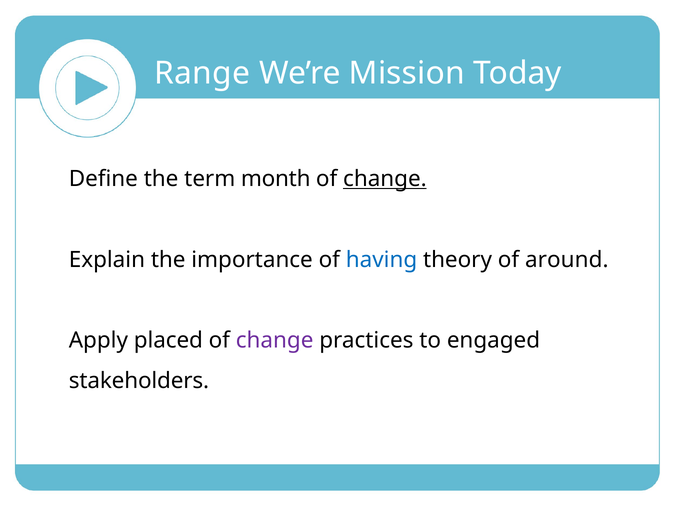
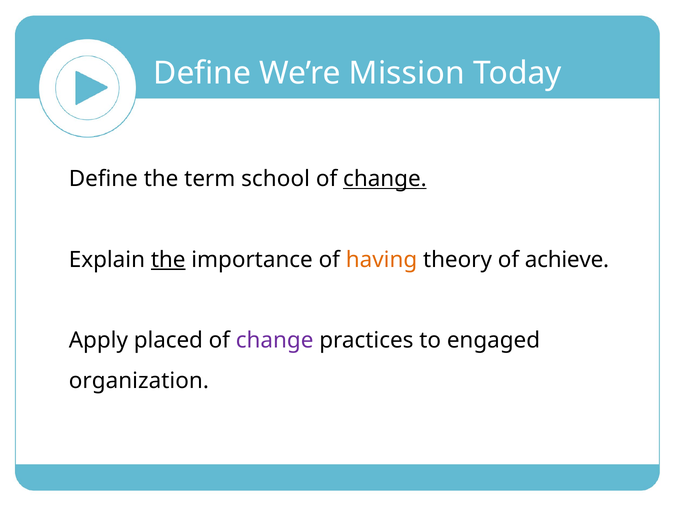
Range at (202, 73): Range -> Define
month: month -> school
the at (168, 260) underline: none -> present
having colour: blue -> orange
around: around -> achieve
stakeholders: stakeholders -> organization
